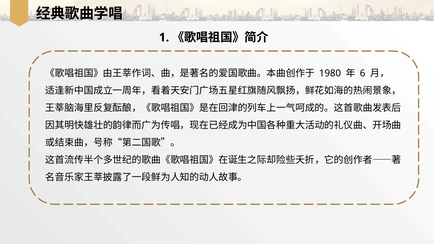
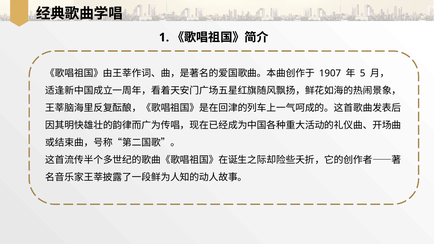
1980: 1980 -> 1907
6: 6 -> 5
